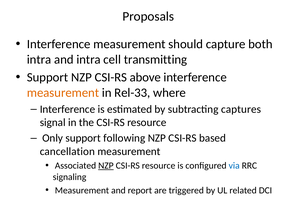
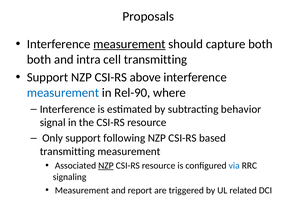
measurement at (129, 44) underline: none -> present
intra at (39, 59): intra -> both
measurement at (63, 93) colour: orange -> blue
Rel-33: Rel-33 -> Rel-90
captures: captures -> behavior
cancellation at (67, 151): cancellation -> transmitting
